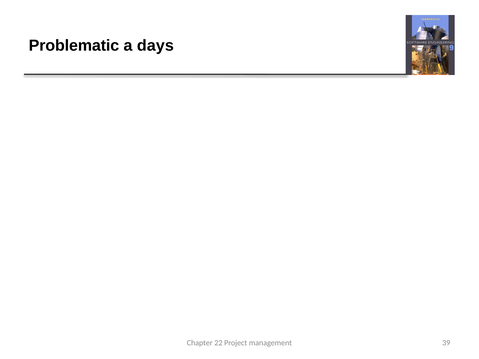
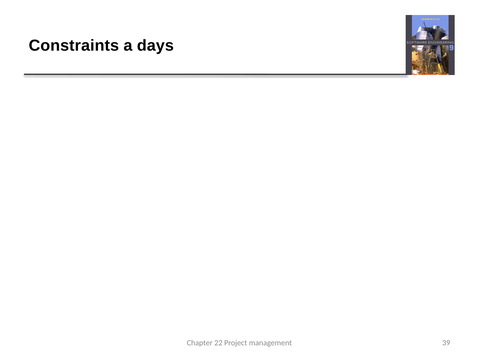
Problematic at (74, 45): Problematic -> Constraints
